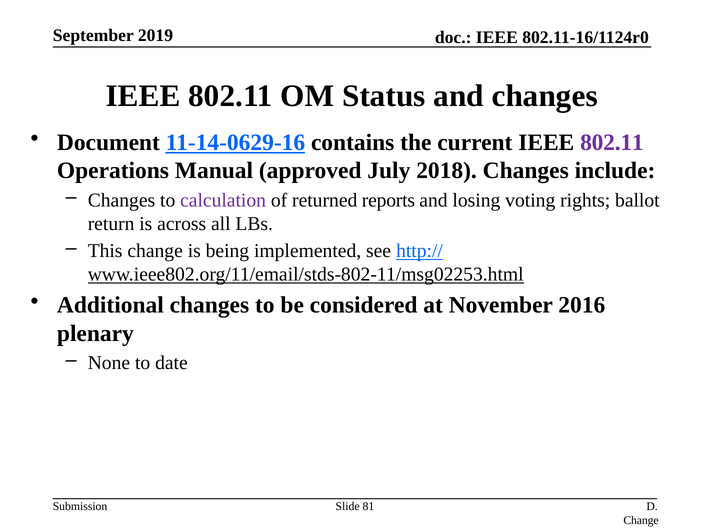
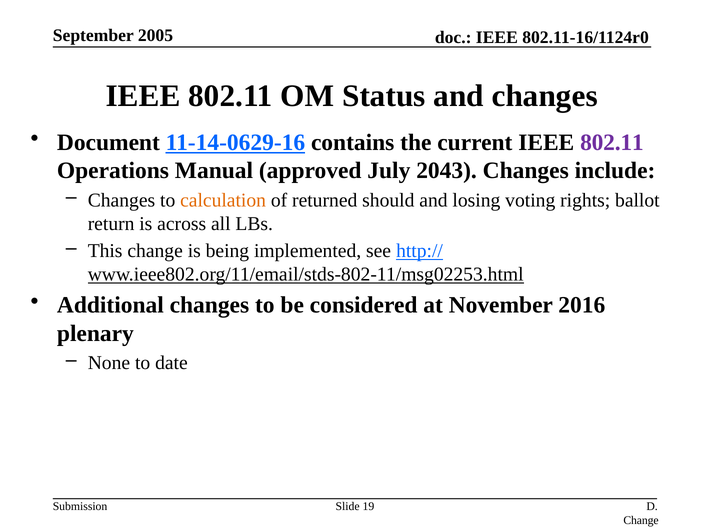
2019: 2019 -> 2005
2018: 2018 -> 2043
calculation colour: purple -> orange
reports: reports -> should
81: 81 -> 19
